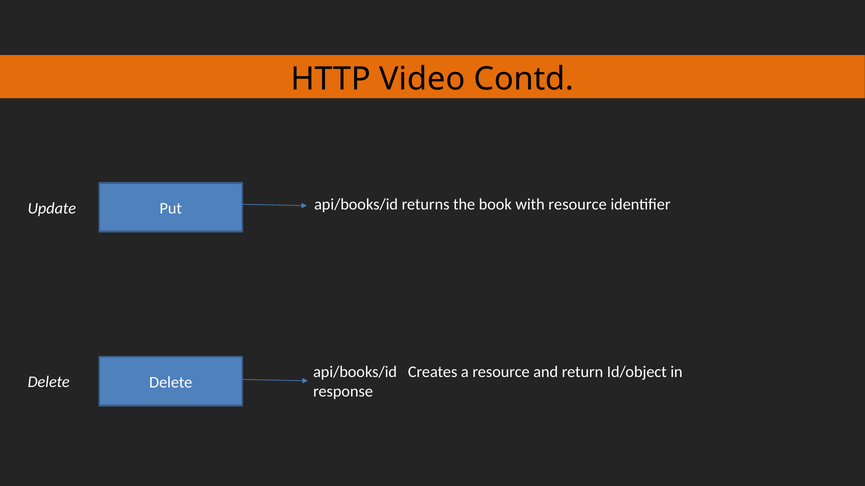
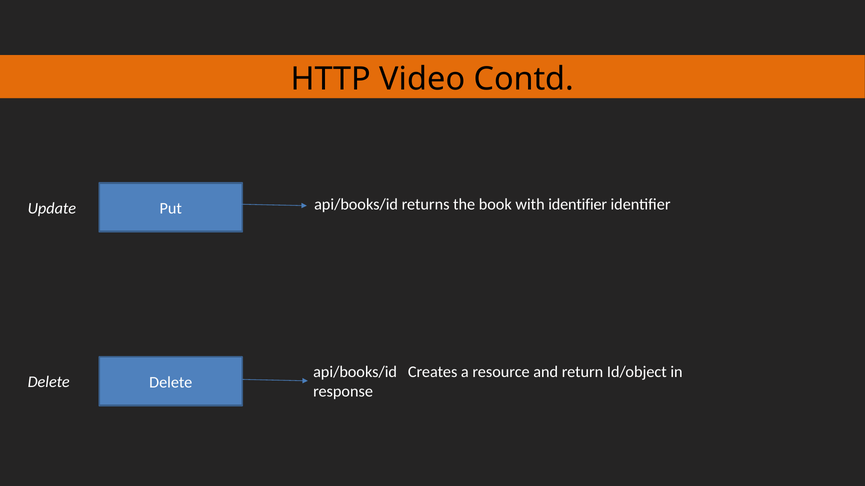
with resource: resource -> identifier
